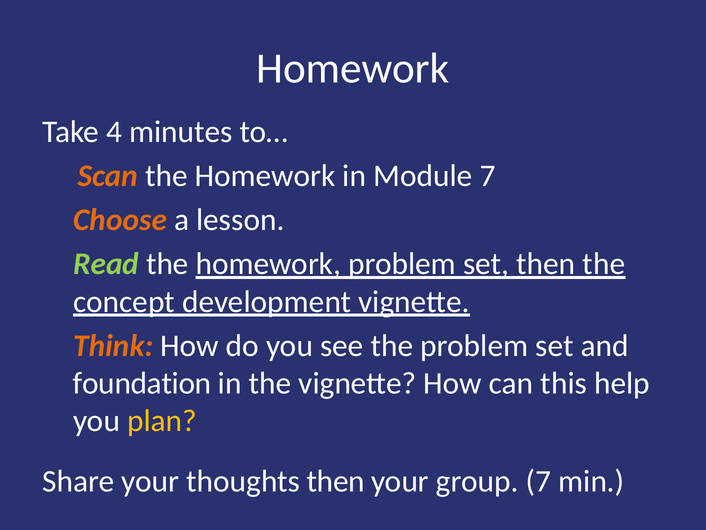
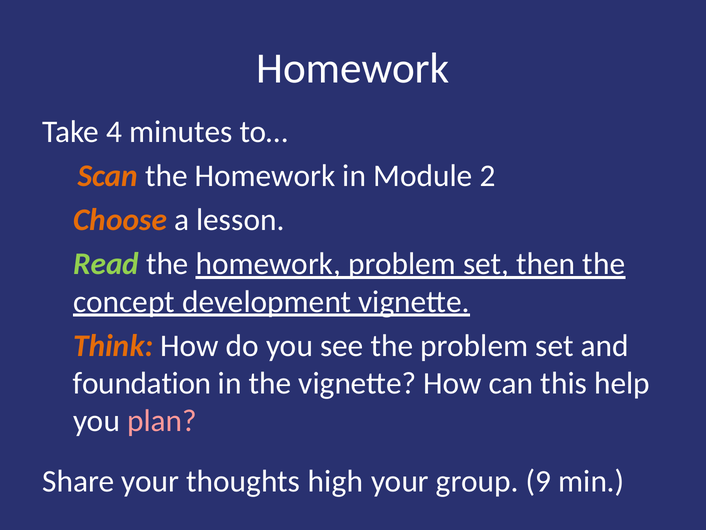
Module 7: 7 -> 2
plan colour: yellow -> pink
thoughts then: then -> high
group 7: 7 -> 9
